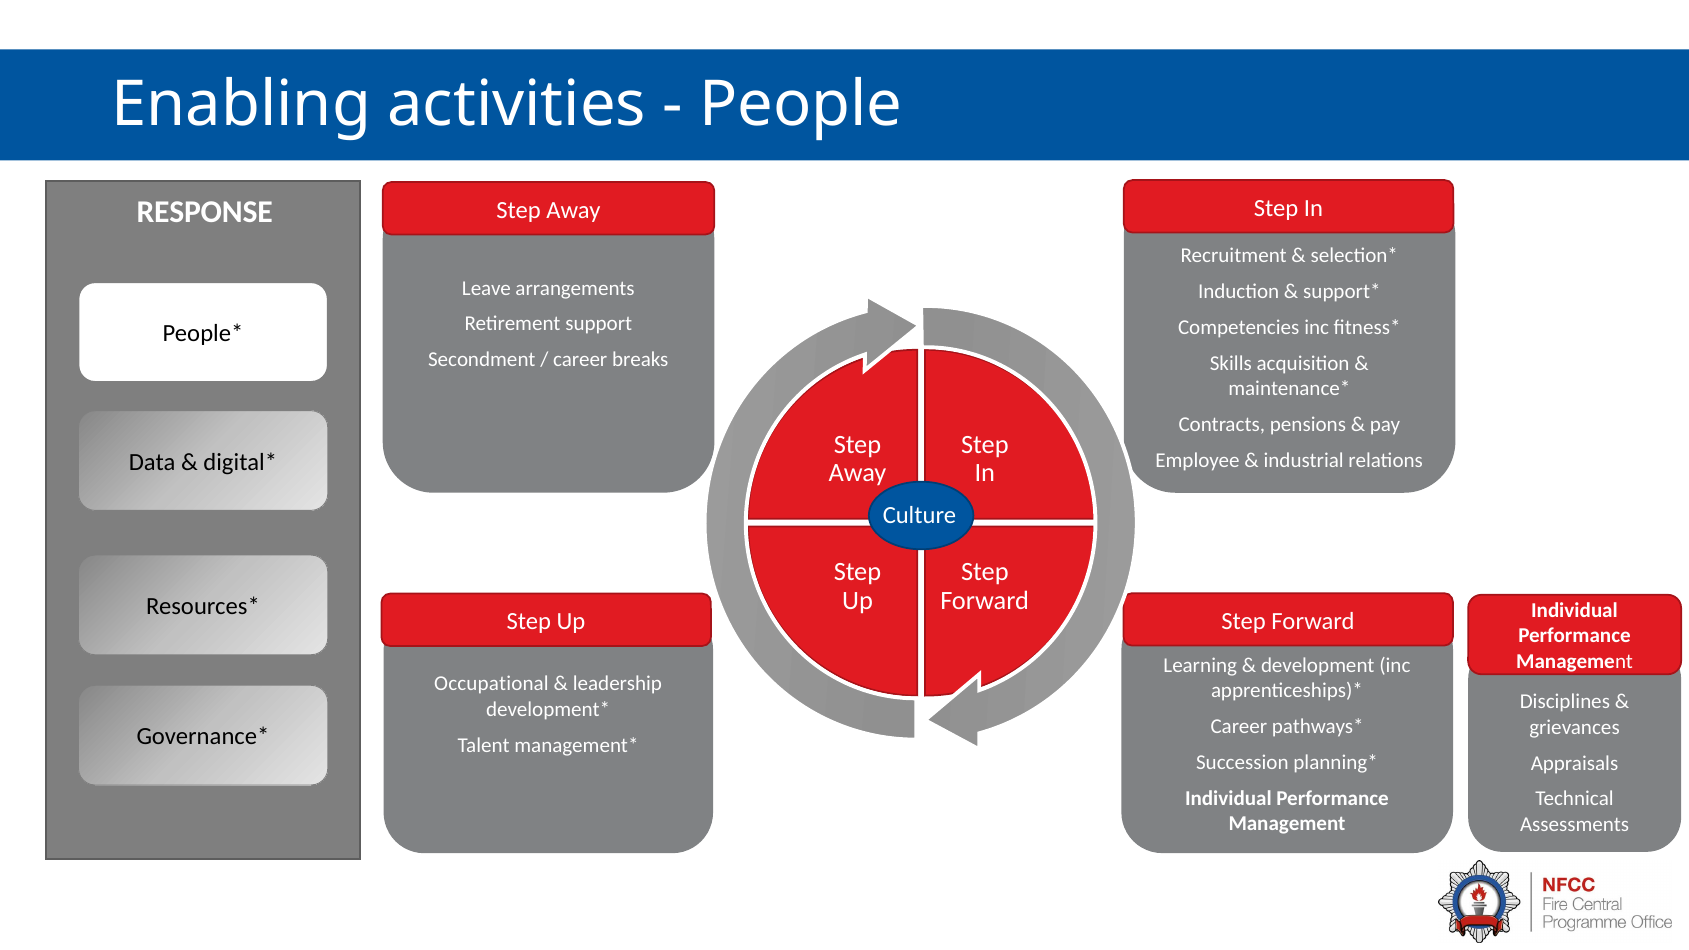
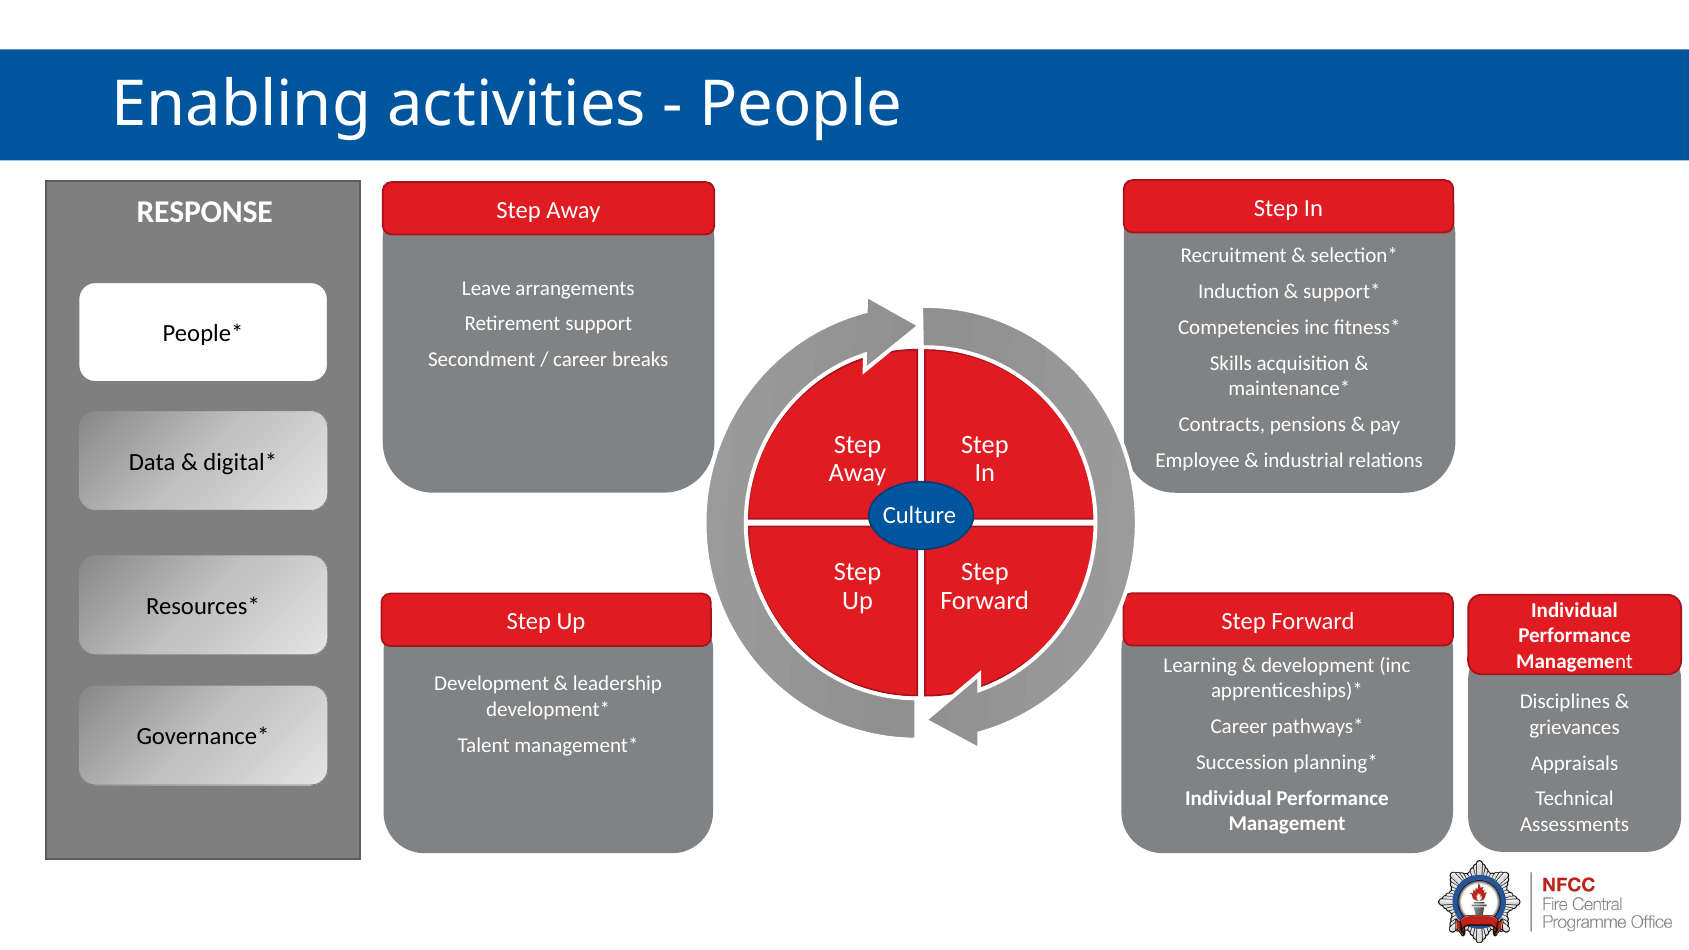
Occupational at (492, 684): Occupational -> Development
